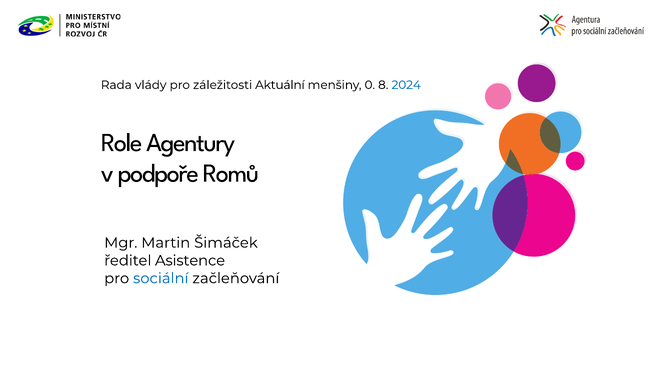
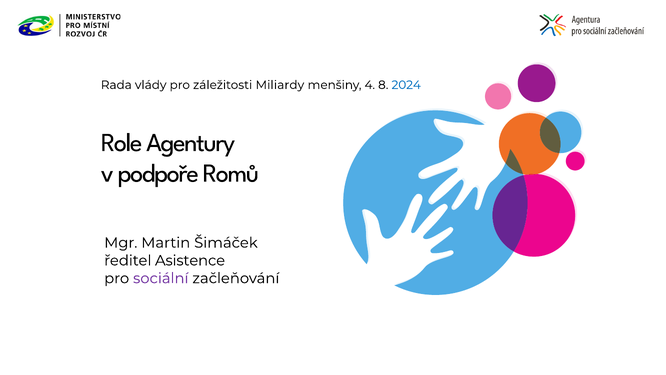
Aktuální: Aktuální -> Miliardy
0: 0 -> 4
sociální colour: blue -> purple
